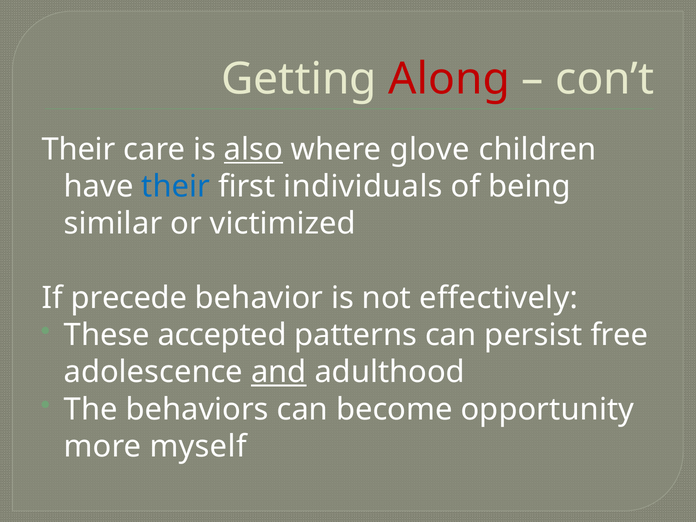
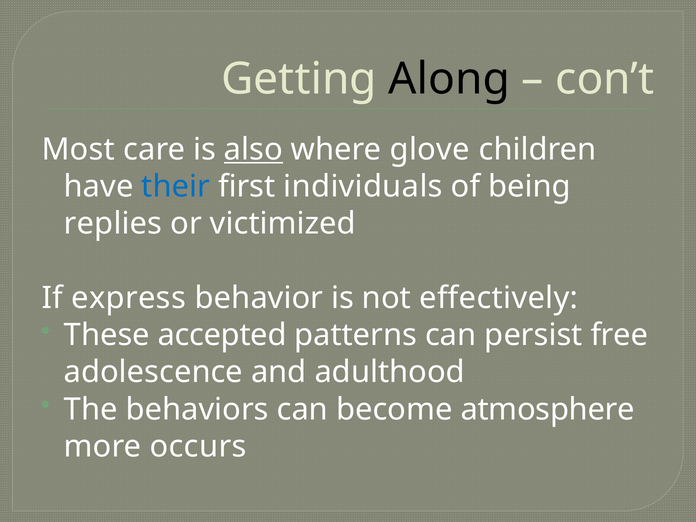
Along colour: red -> black
Their at (79, 149): Their -> Most
similar: similar -> replies
precede: precede -> express
and underline: present -> none
opportunity: opportunity -> atmosphere
myself: myself -> occurs
